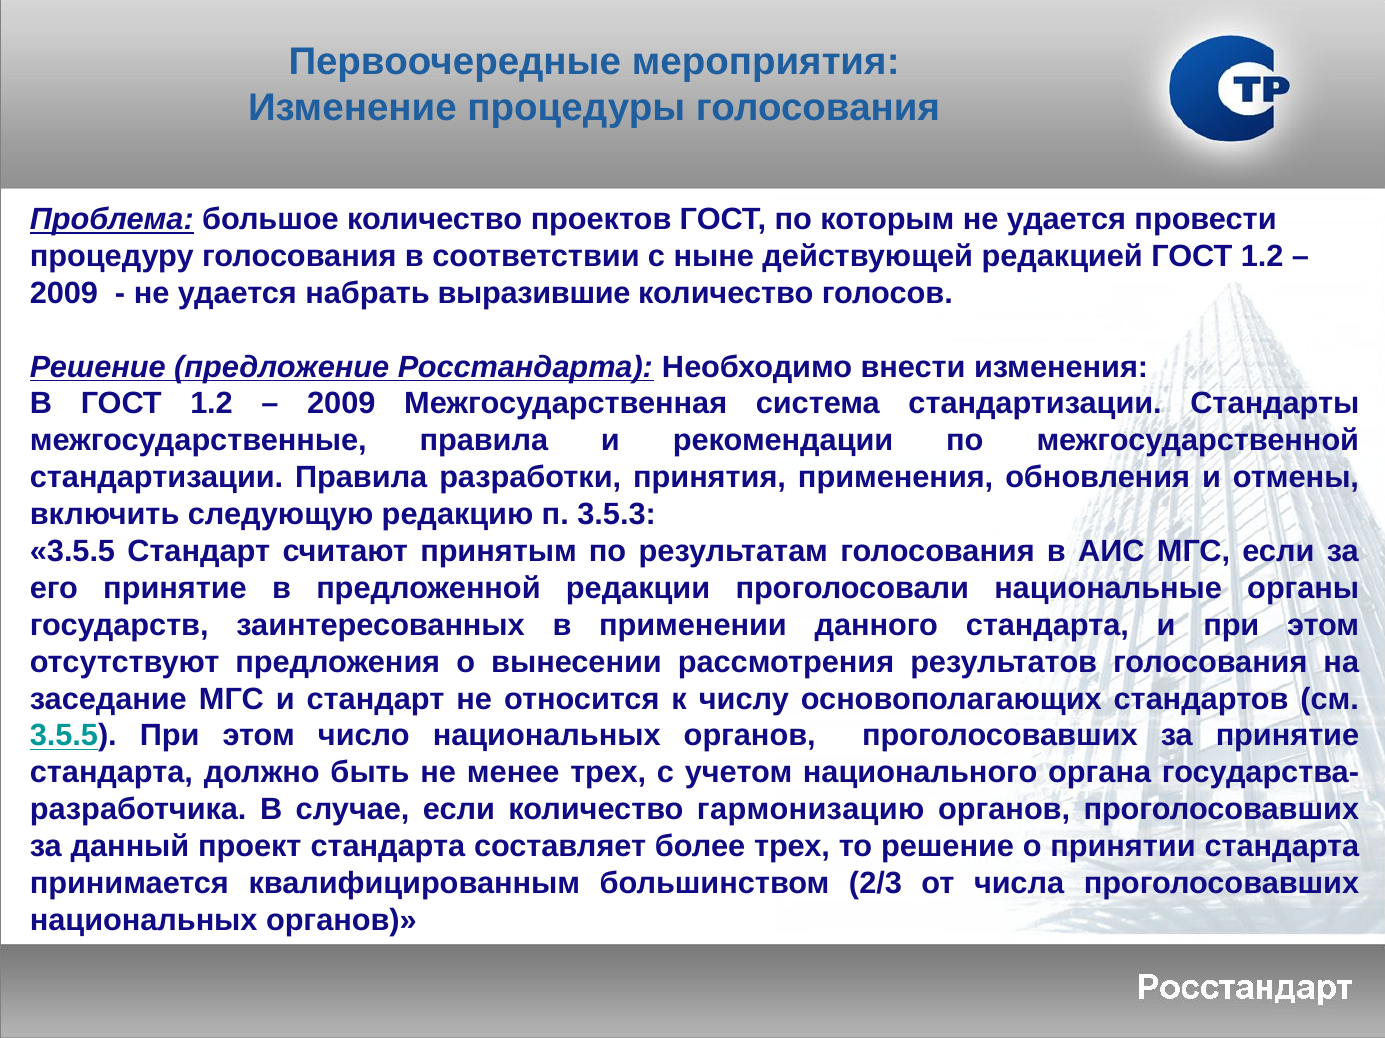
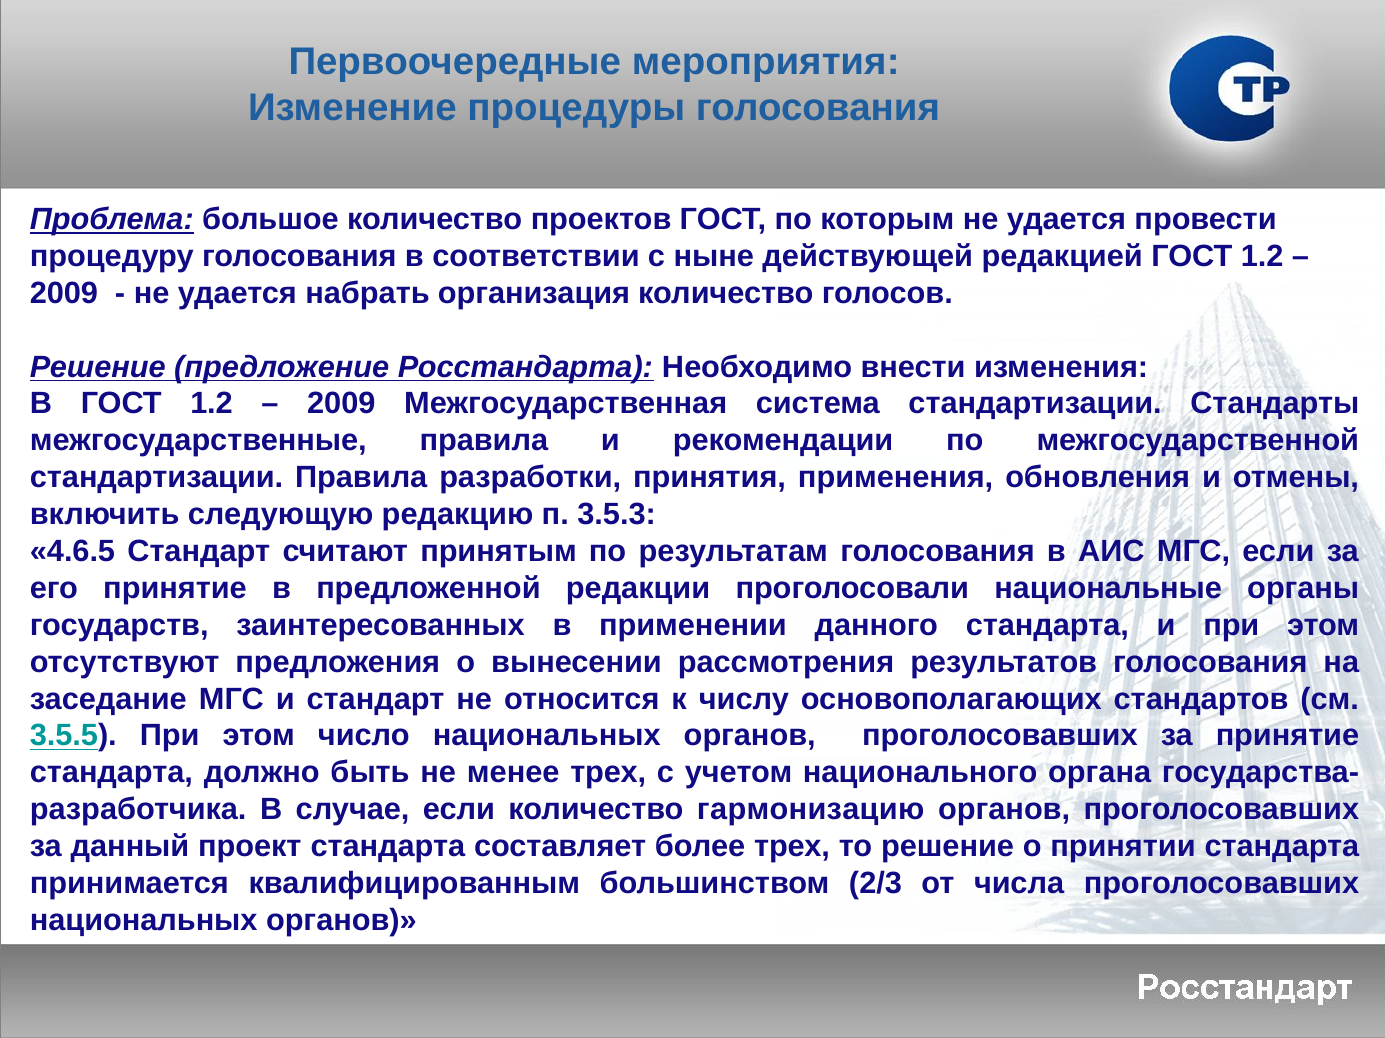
выразившие: выразившие -> организация
3.5.5 at (73, 552): 3.5.5 -> 4.6.5
